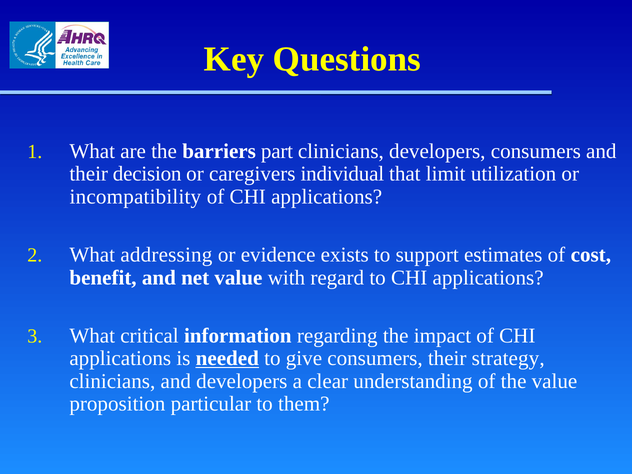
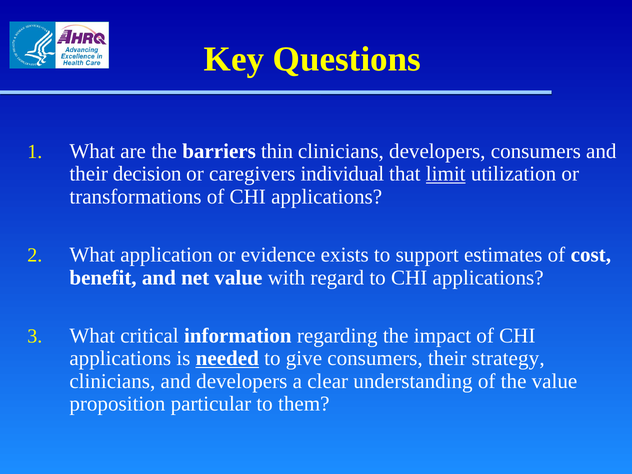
part: part -> thin
limit underline: none -> present
incompatibility: incompatibility -> transformations
addressing: addressing -> application
